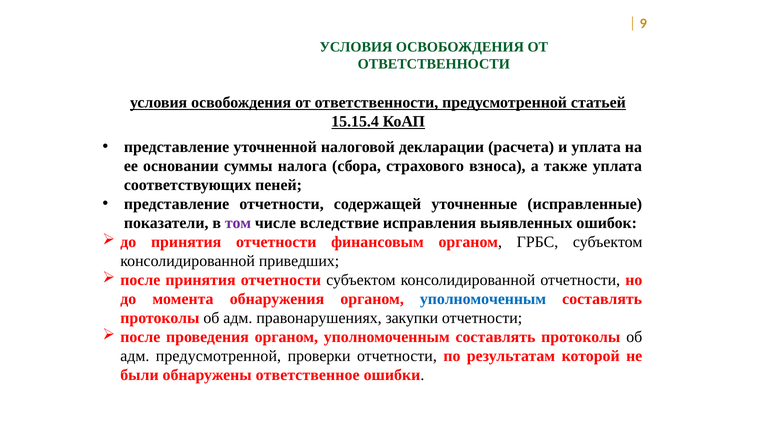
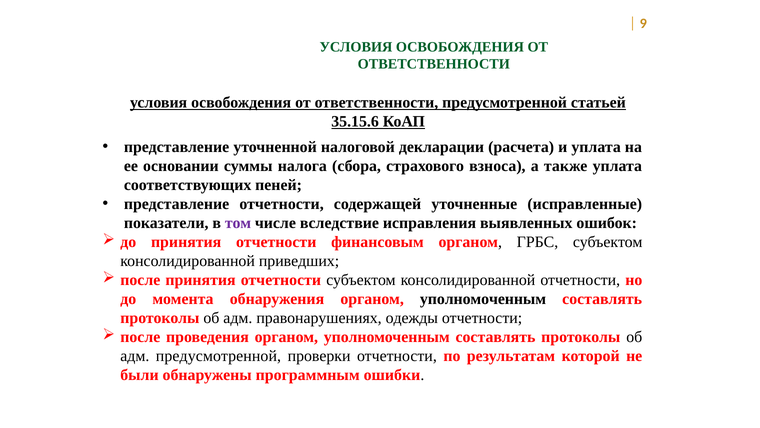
15.15.4: 15.15.4 -> 35.15.6
уполномоченным at (483, 299) colour: blue -> black
закупки: закупки -> одежды
ответственное: ответственное -> программным
